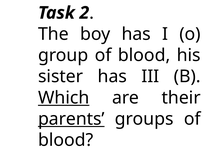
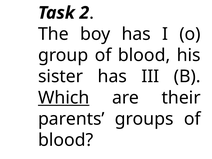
parents underline: present -> none
